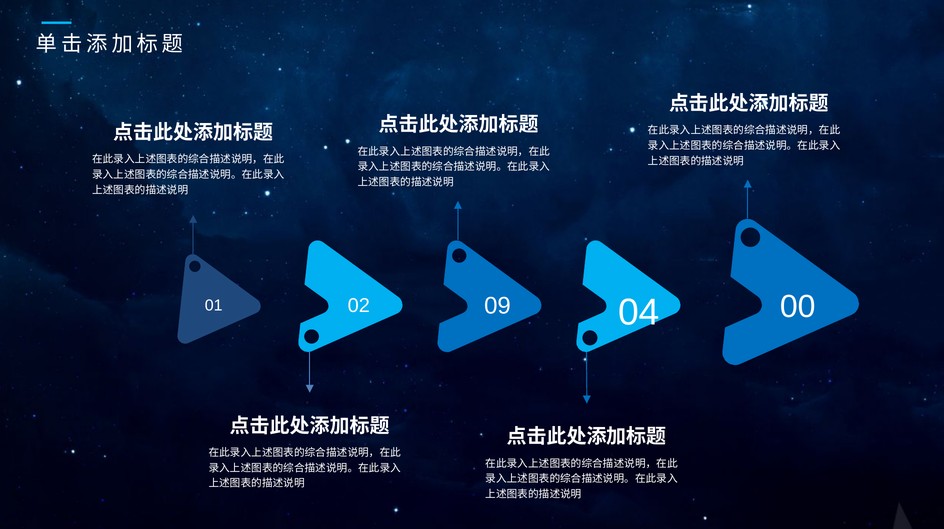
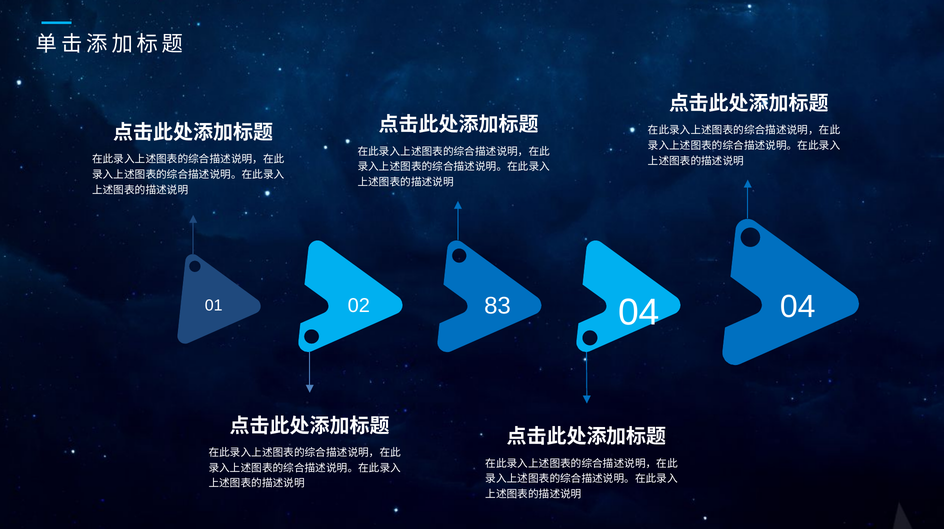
09: 09 -> 83
04 00: 00 -> 04
